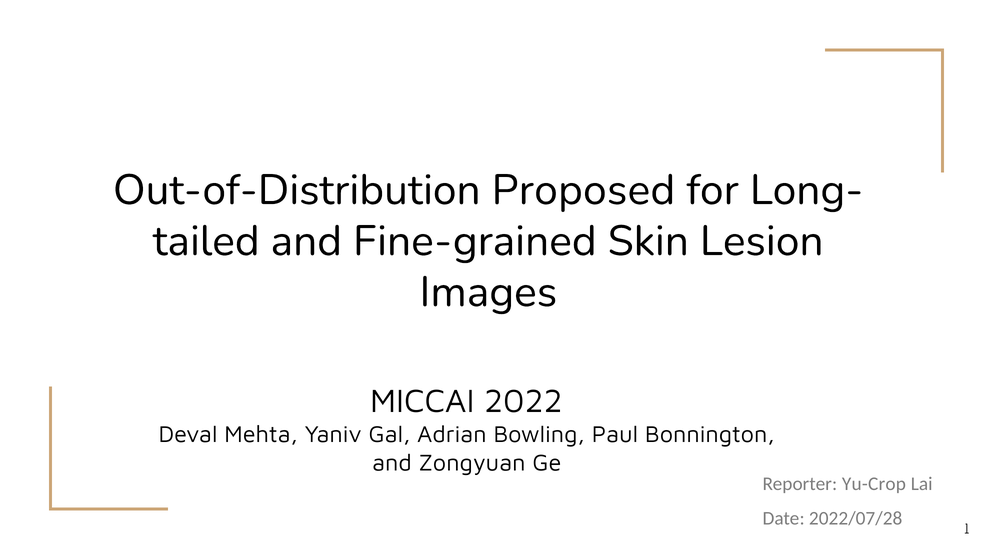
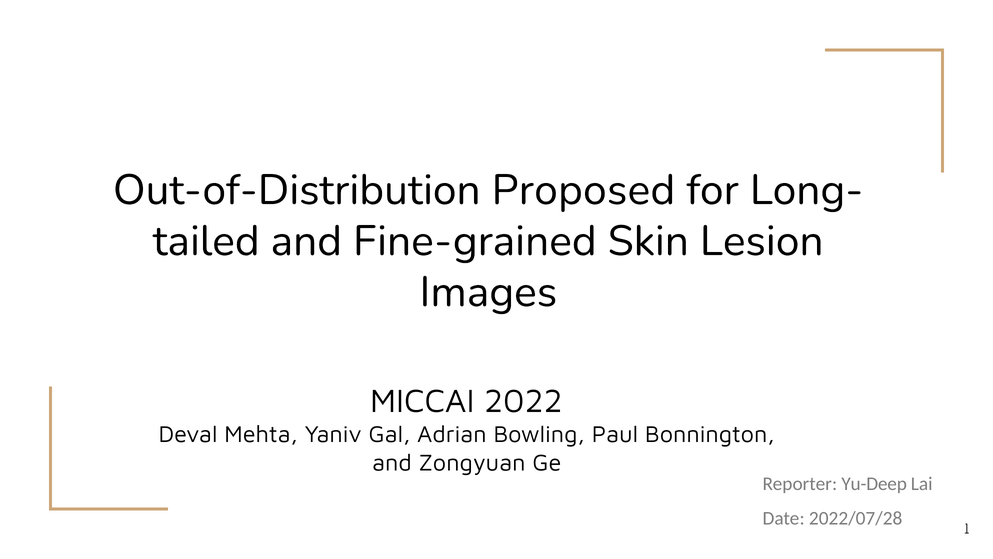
Yu-Crop: Yu-Crop -> Yu-Deep
